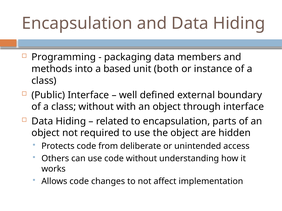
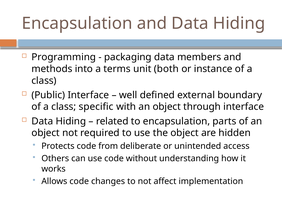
based: based -> terms
class without: without -> specific
